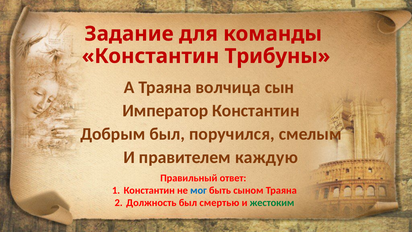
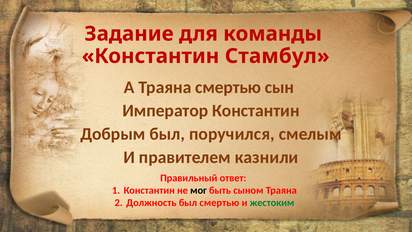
Трибуны: Трибуны -> Стамбул
Траяна волчица: волчица -> смертью
каждую: каждую -> казнили
мог colour: blue -> black
